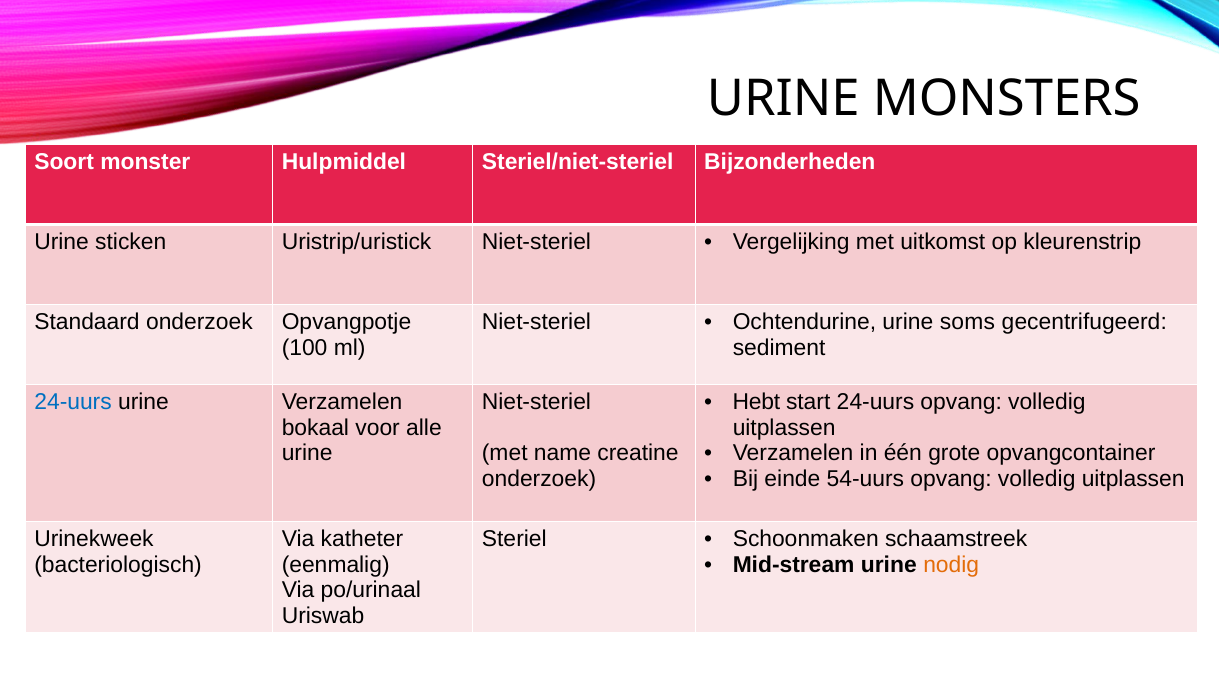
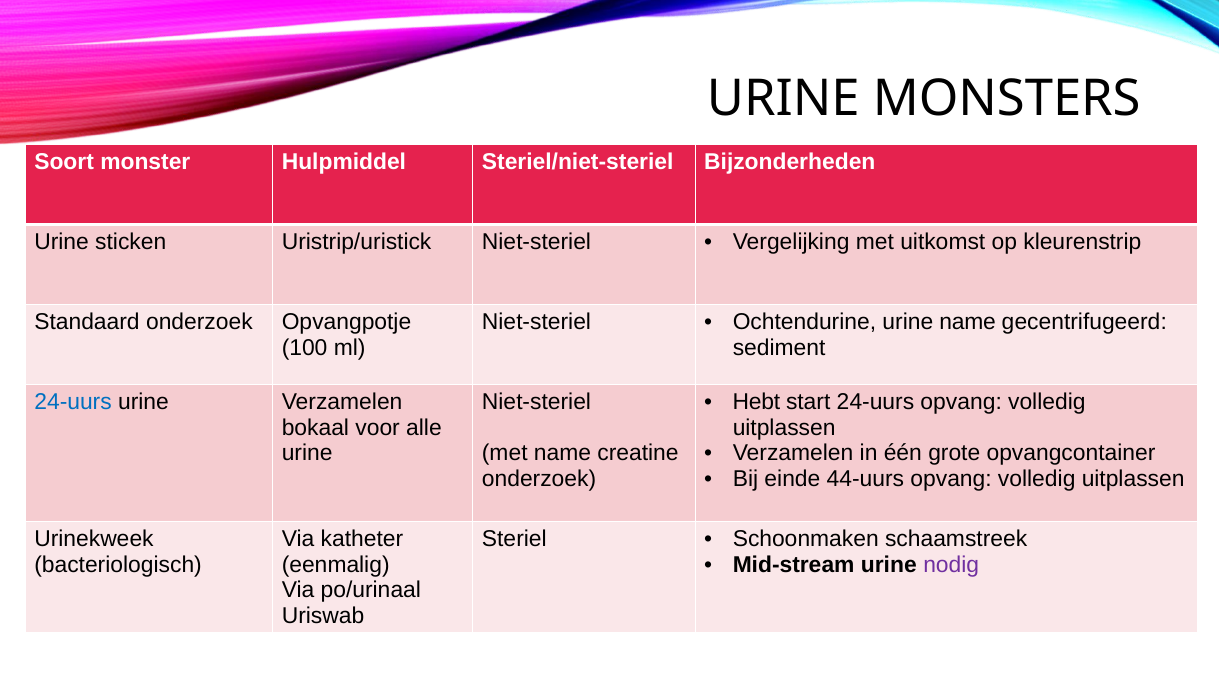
urine soms: soms -> name
54-uurs: 54-uurs -> 44-uurs
nodig colour: orange -> purple
